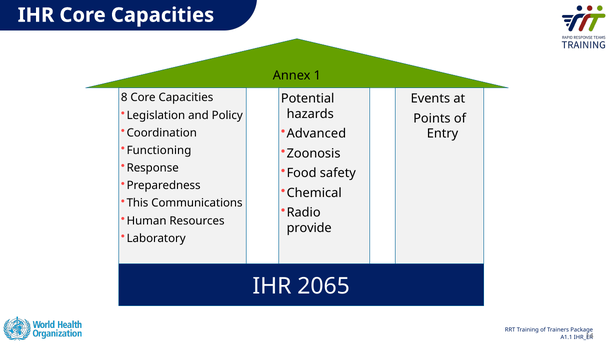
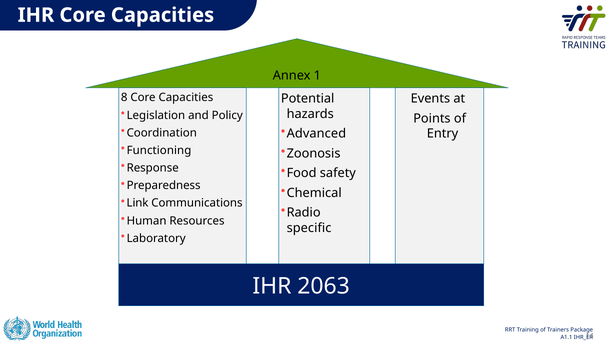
This: This -> Link
provide: provide -> specific
2065: 2065 -> 2063
